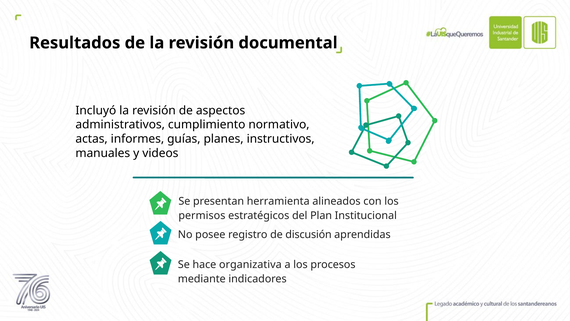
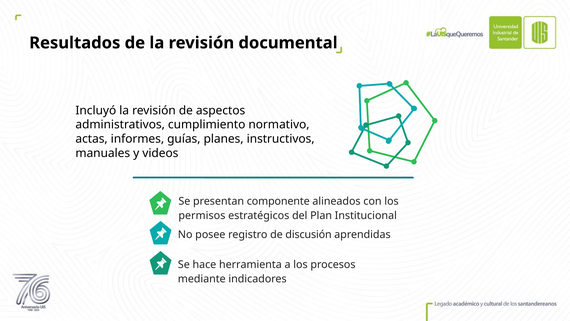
herramienta: herramienta -> componente
organizativa: organizativa -> herramienta
